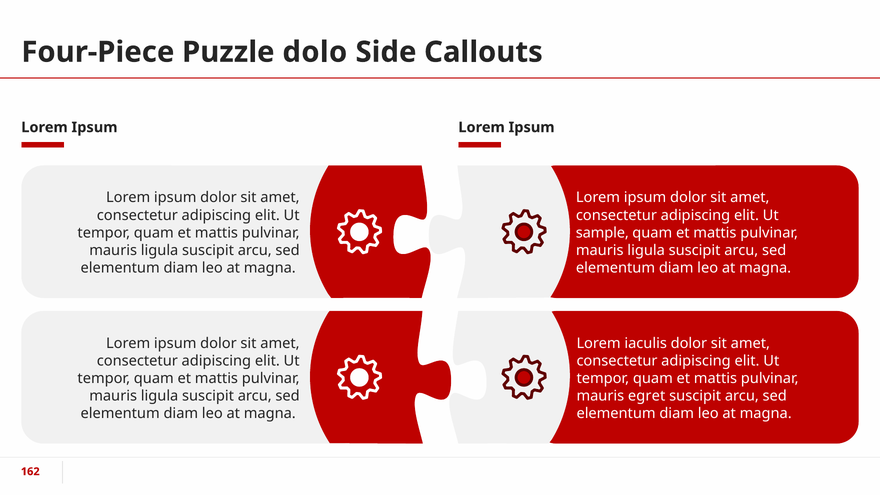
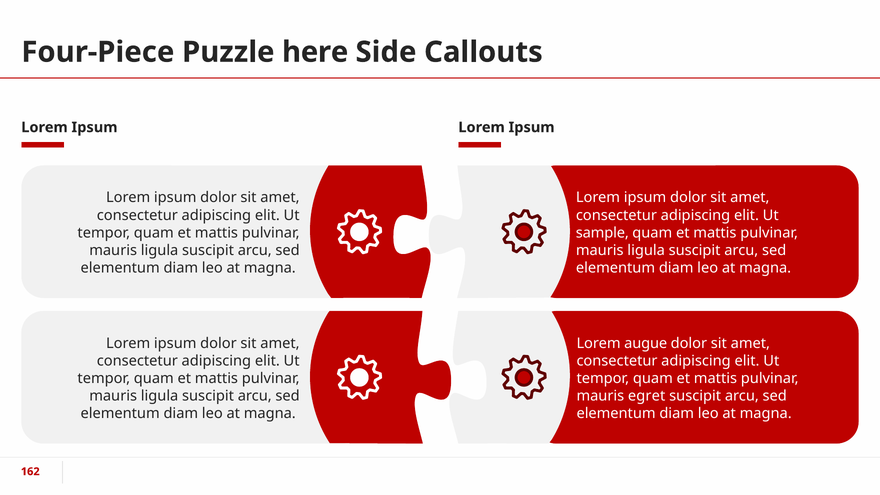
dolo: dolo -> here
iaculis: iaculis -> augue
